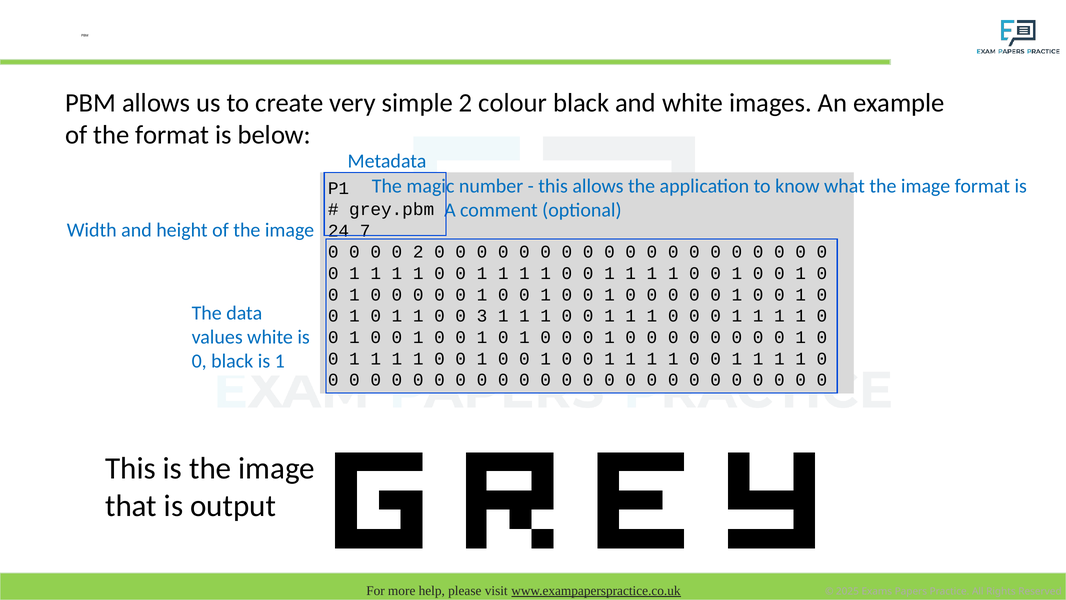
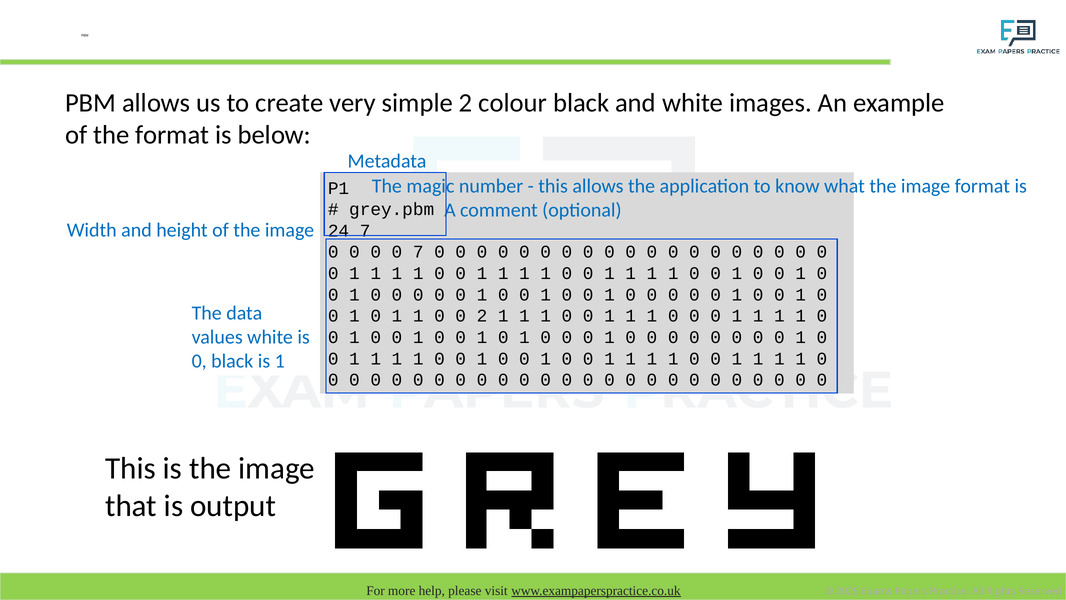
0 2: 2 -> 7
0 3: 3 -> 2
